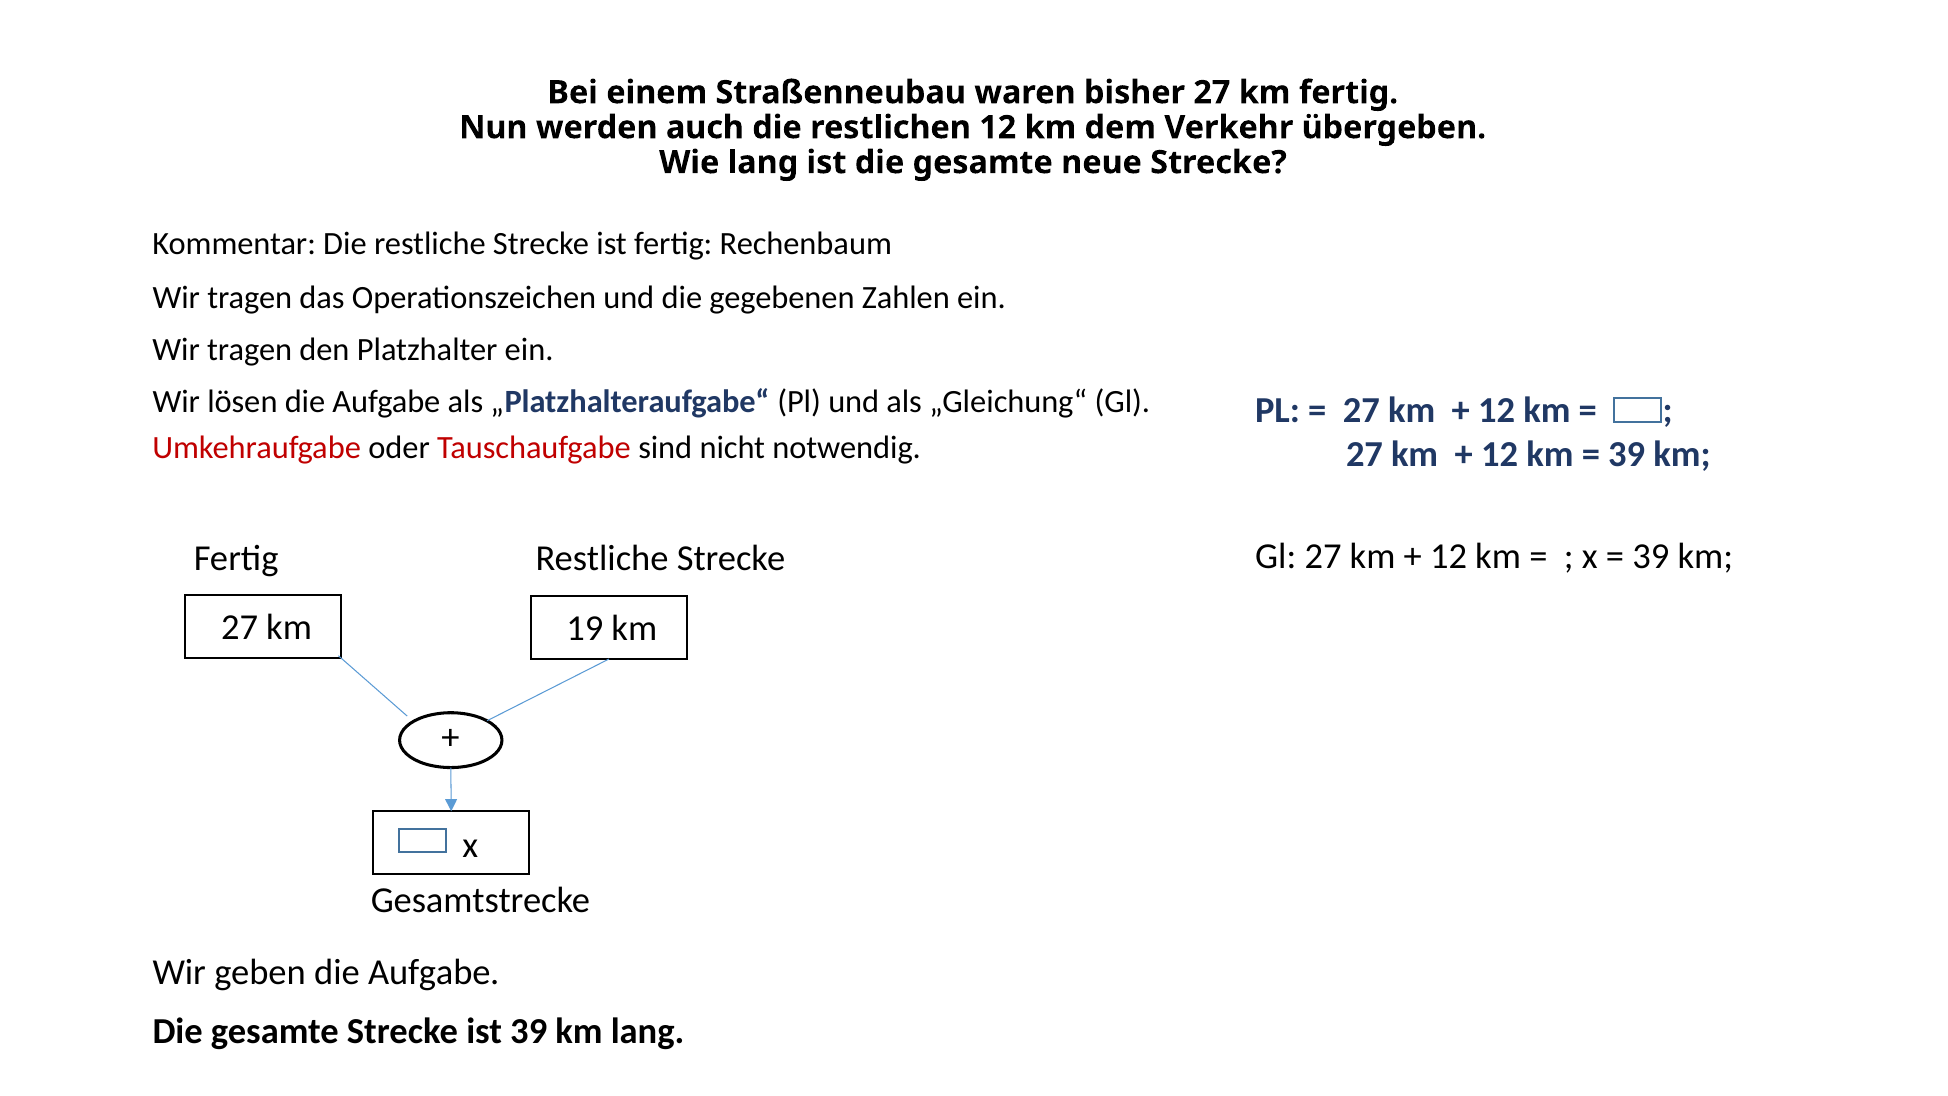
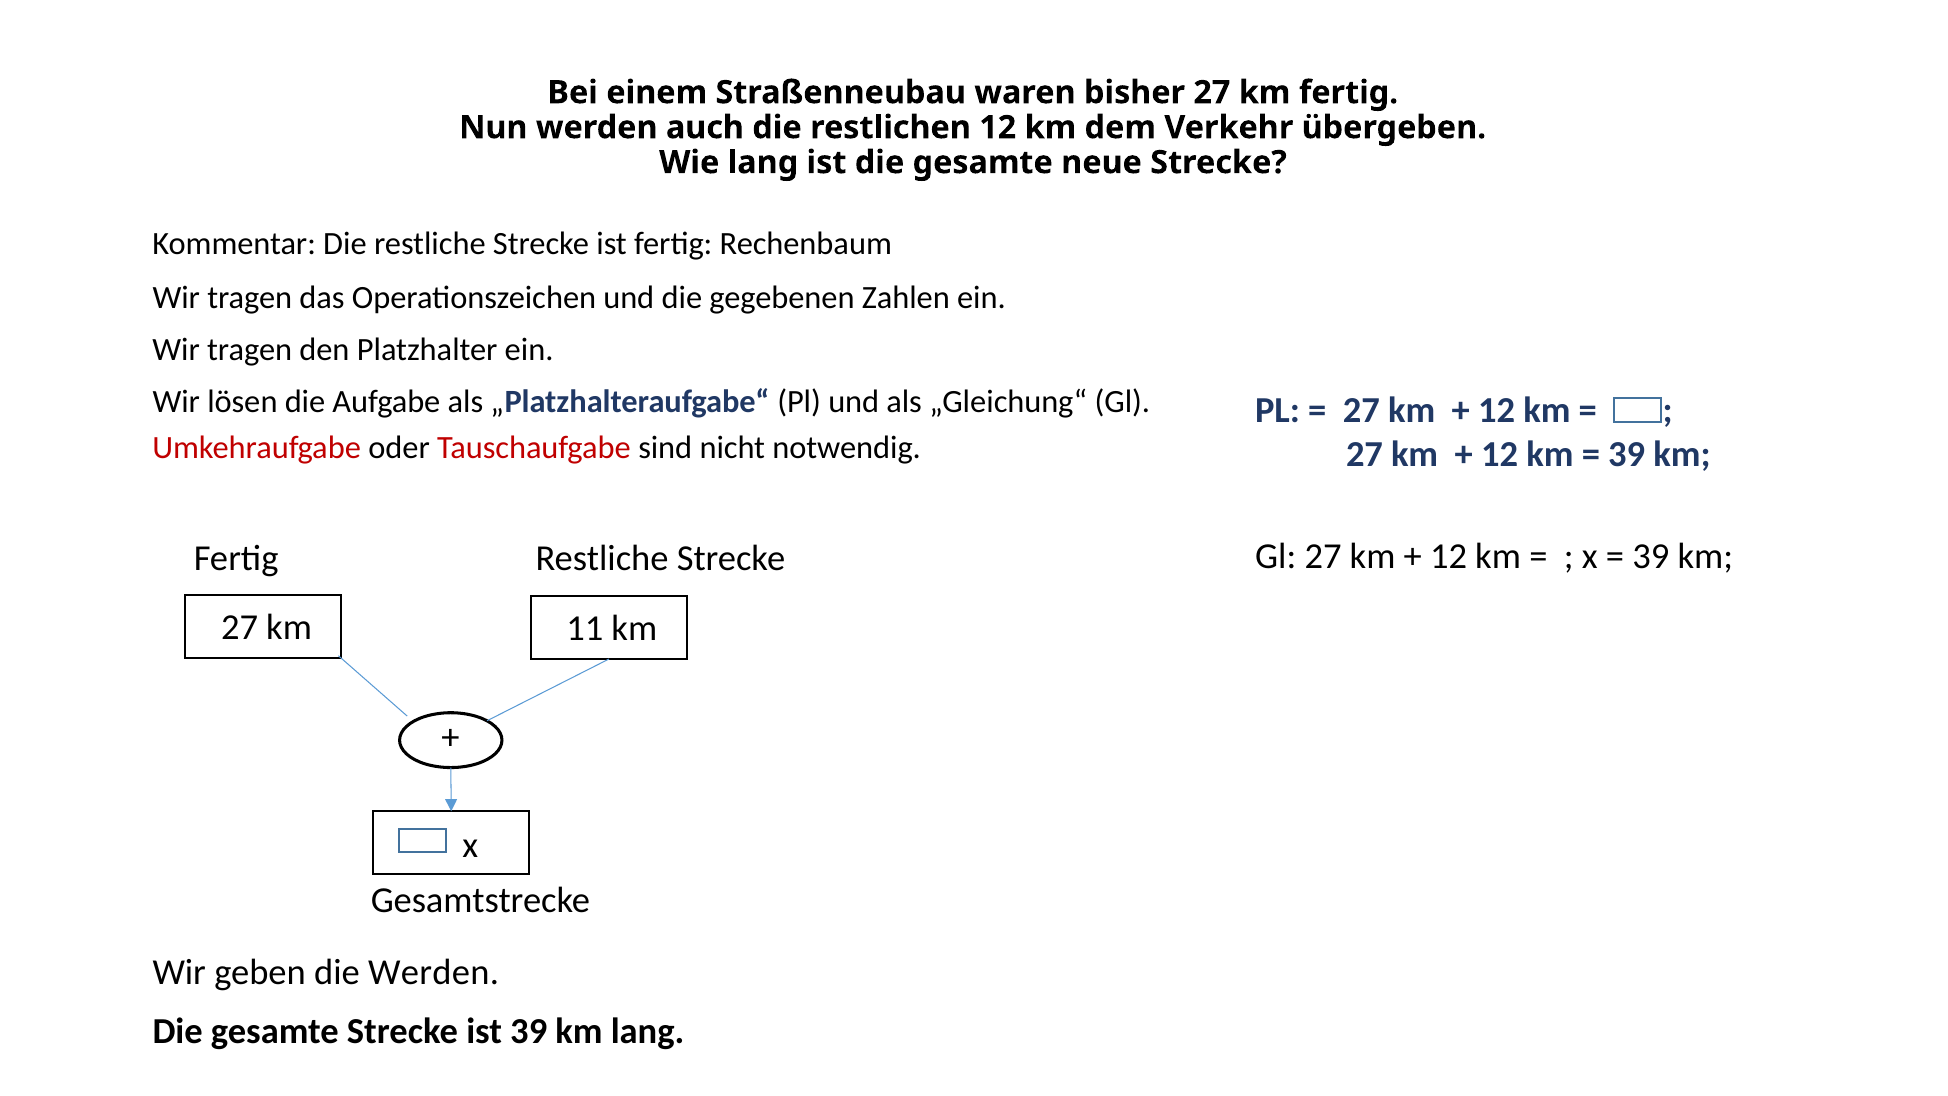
19: 19 -> 11
geben die Aufgabe: Aufgabe -> Werden
